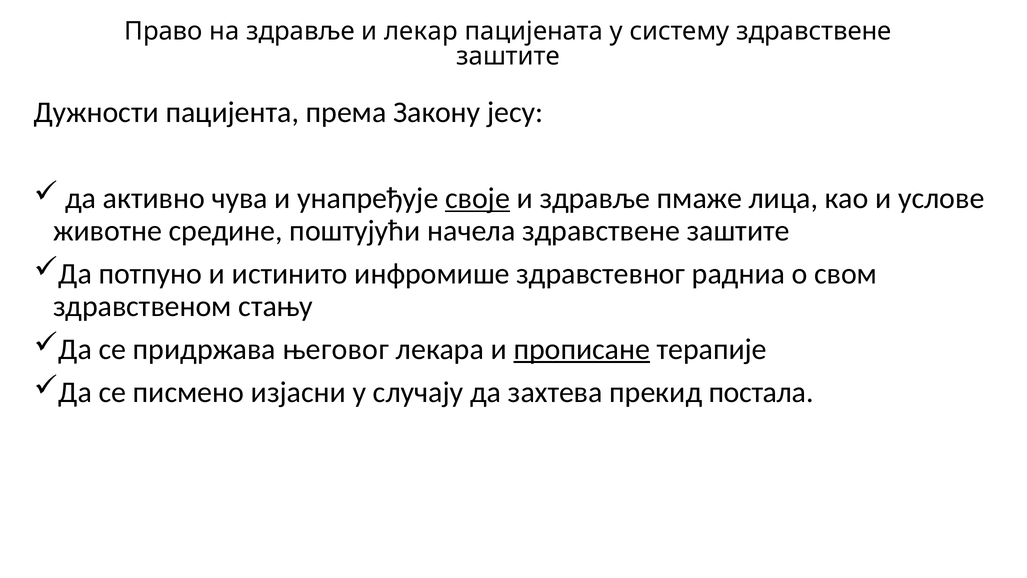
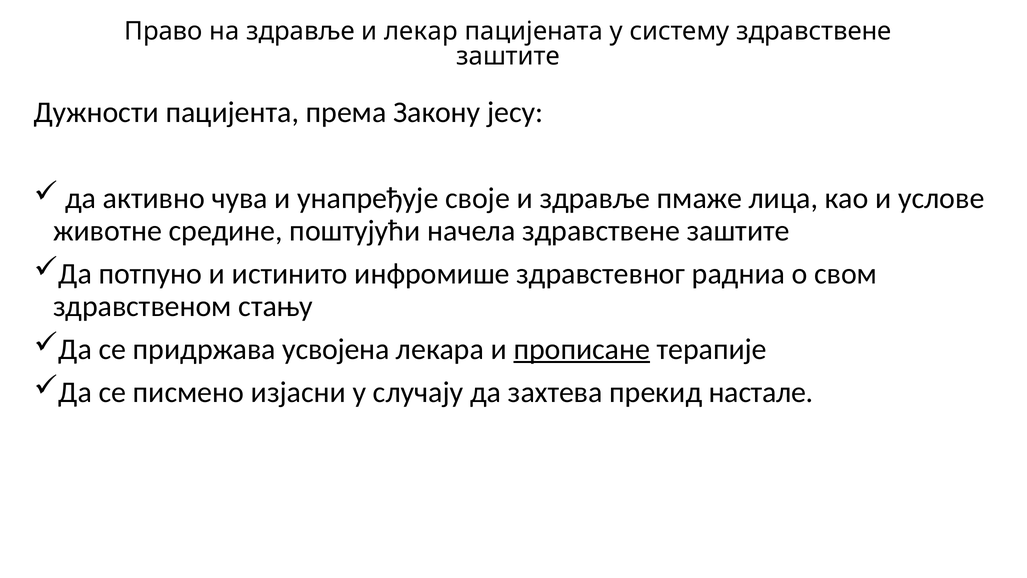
своје underline: present -> none
његовог: његовог -> усвојена
постала: постала -> настале
